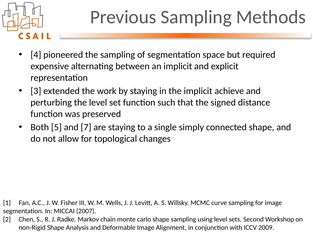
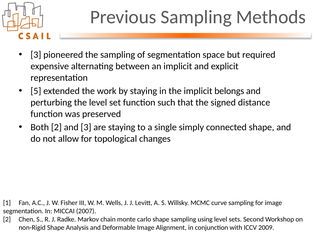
4 at (36, 55): 4 -> 3
3: 3 -> 5
achieve: achieve -> belongs
Both 5: 5 -> 2
and 7: 7 -> 3
